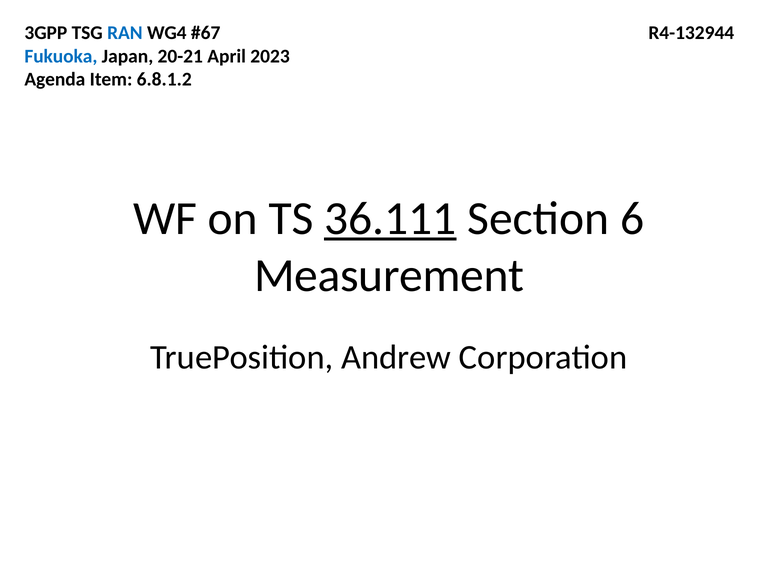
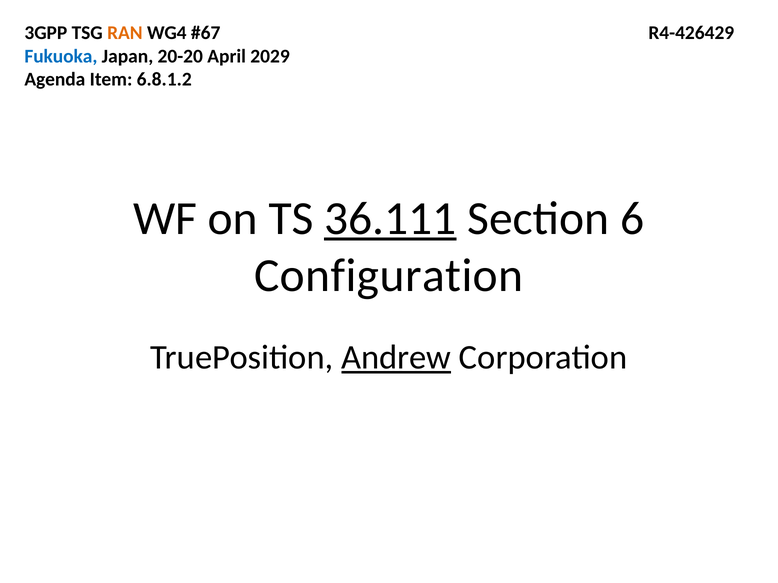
RAN colour: blue -> orange
R4-132944: R4-132944 -> R4-426429
20-21: 20-21 -> 20-20
2023: 2023 -> 2029
Measurement: Measurement -> Configuration
Andrew underline: none -> present
